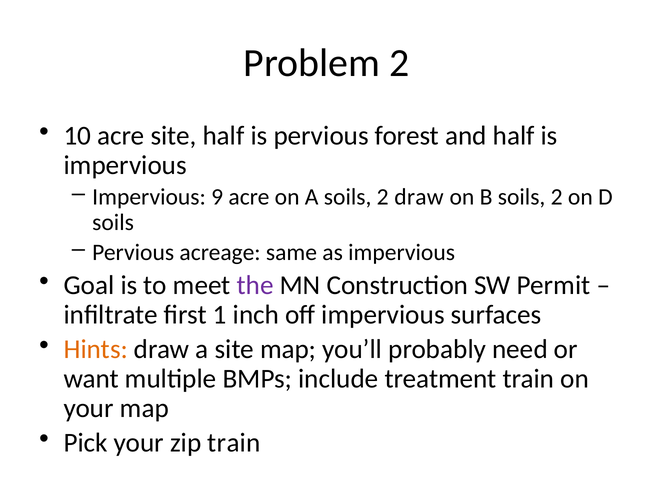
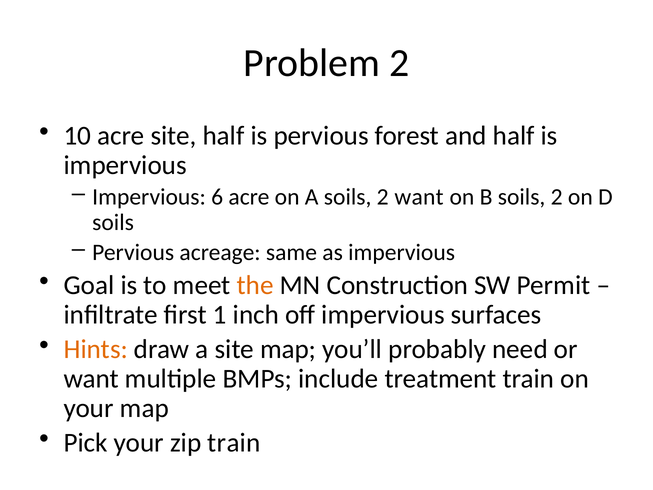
9: 9 -> 6
2 draw: draw -> want
the colour: purple -> orange
